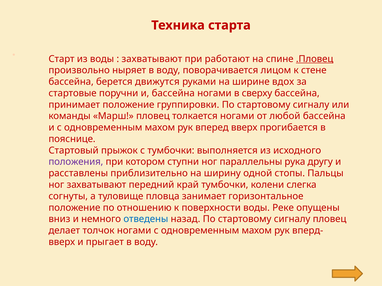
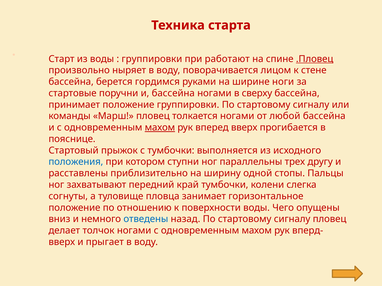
захватывают at (152, 59): захватывают -> группировки
движутся: движутся -> гордимся
вдох: вдох -> ноги
махом at (160, 128) underline: none -> present
положения colour: purple -> blue
рука: рука -> трех
Реке: Реке -> Чего
